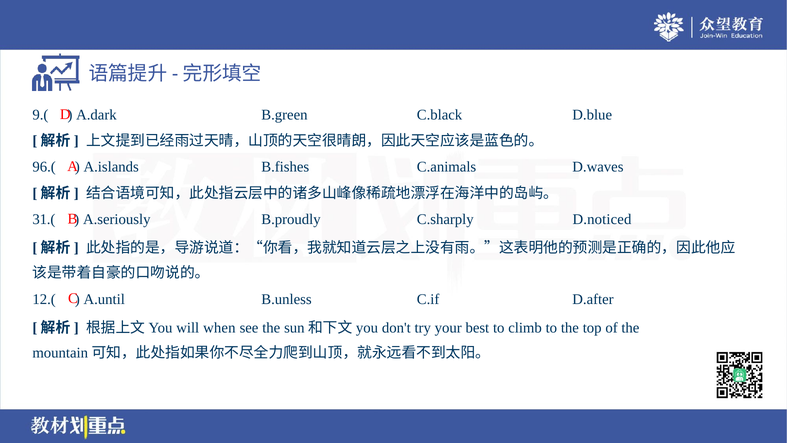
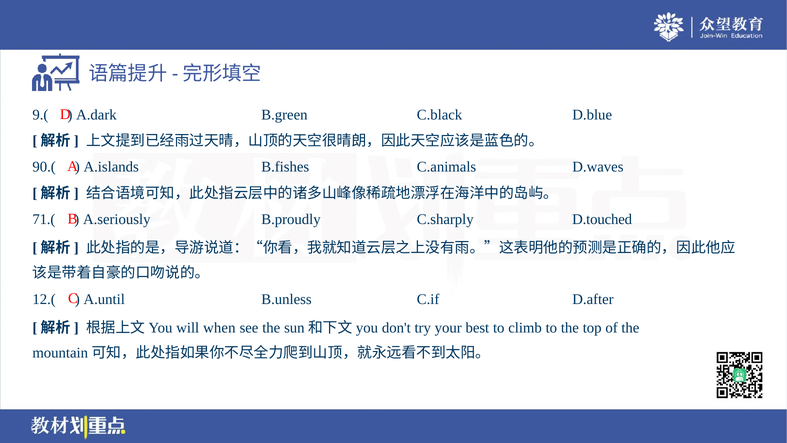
96.(: 96.( -> 90.(
31.(: 31.( -> 71.(
D.noticed: D.noticed -> D.touched
